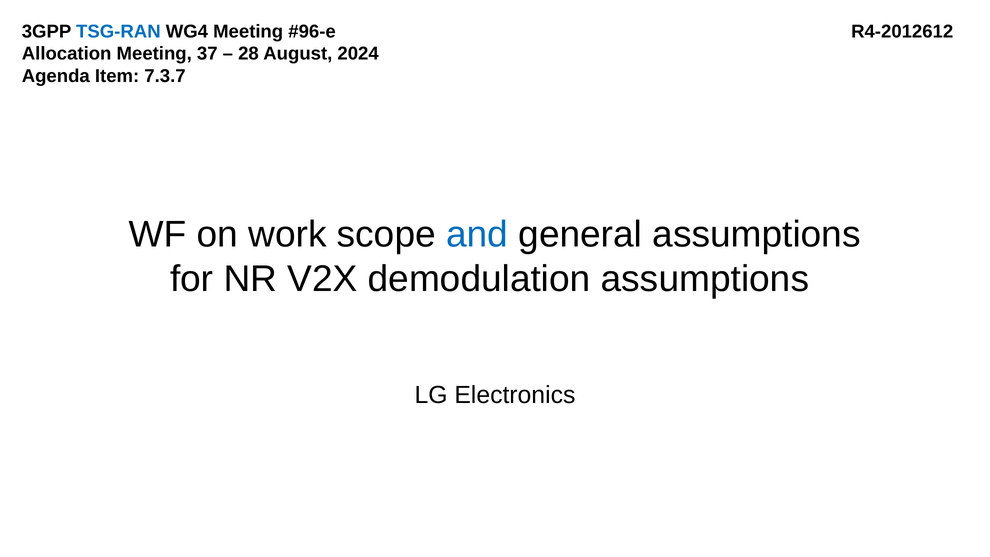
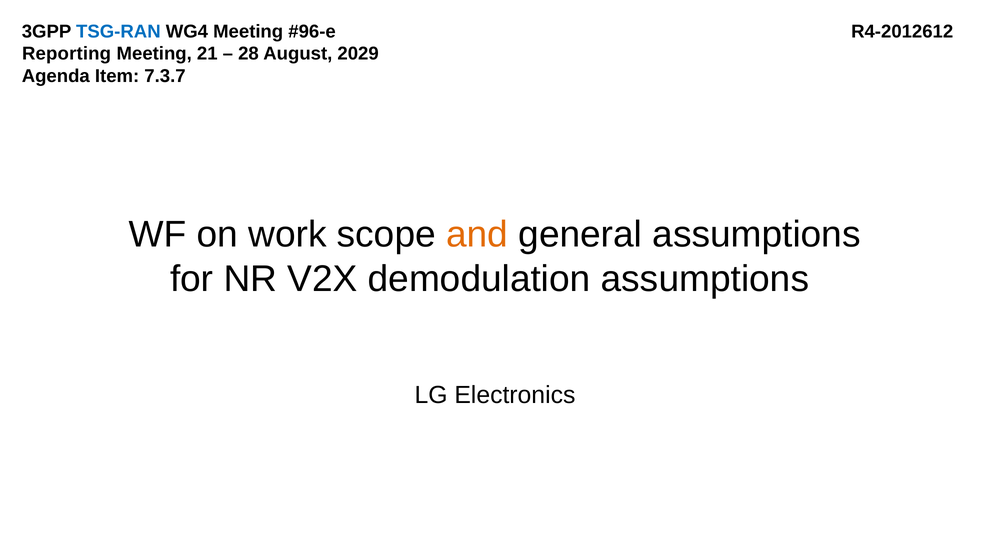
Allocation: Allocation -> Reporting
37: 37 -> 21
2024: 2024 -> 2029
and colour: blue -> orange
